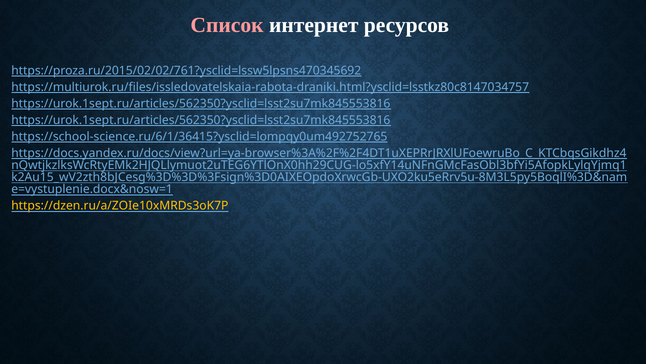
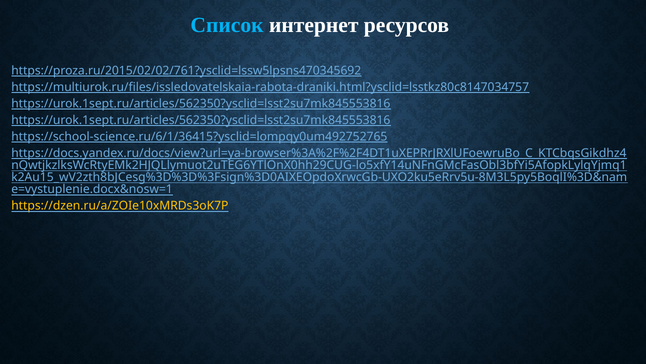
Список colour: pink -> light blue
